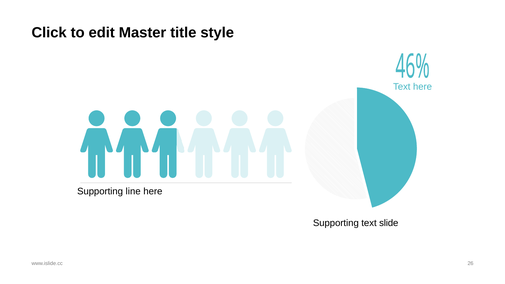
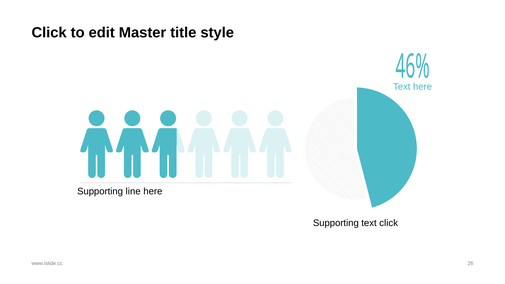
text slide: slide -> click
